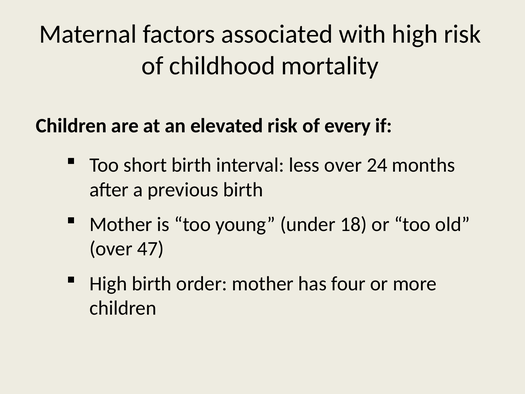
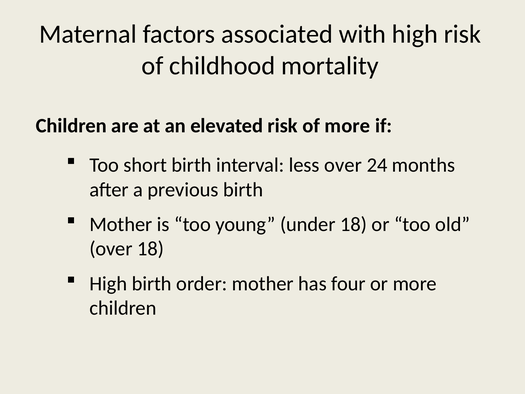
of every: every -> more
over 47: 47 -> 18
